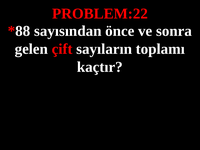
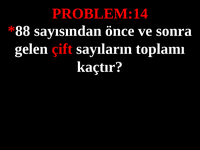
PROBLEM:22: PROBLEM:22 -> PROBLEM:14
